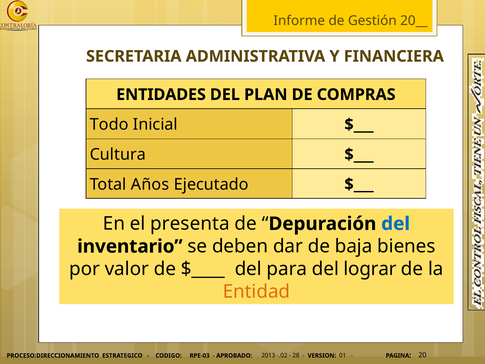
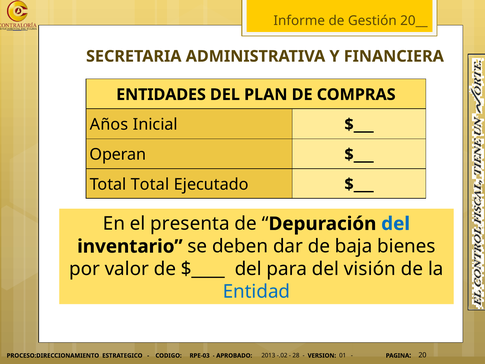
Todo: Todo -> Años
Cultura: Cultura -> Operan
Total Años: Años -> Total
lograr: lograr -> visión
Entidad colour: orange -> blue
